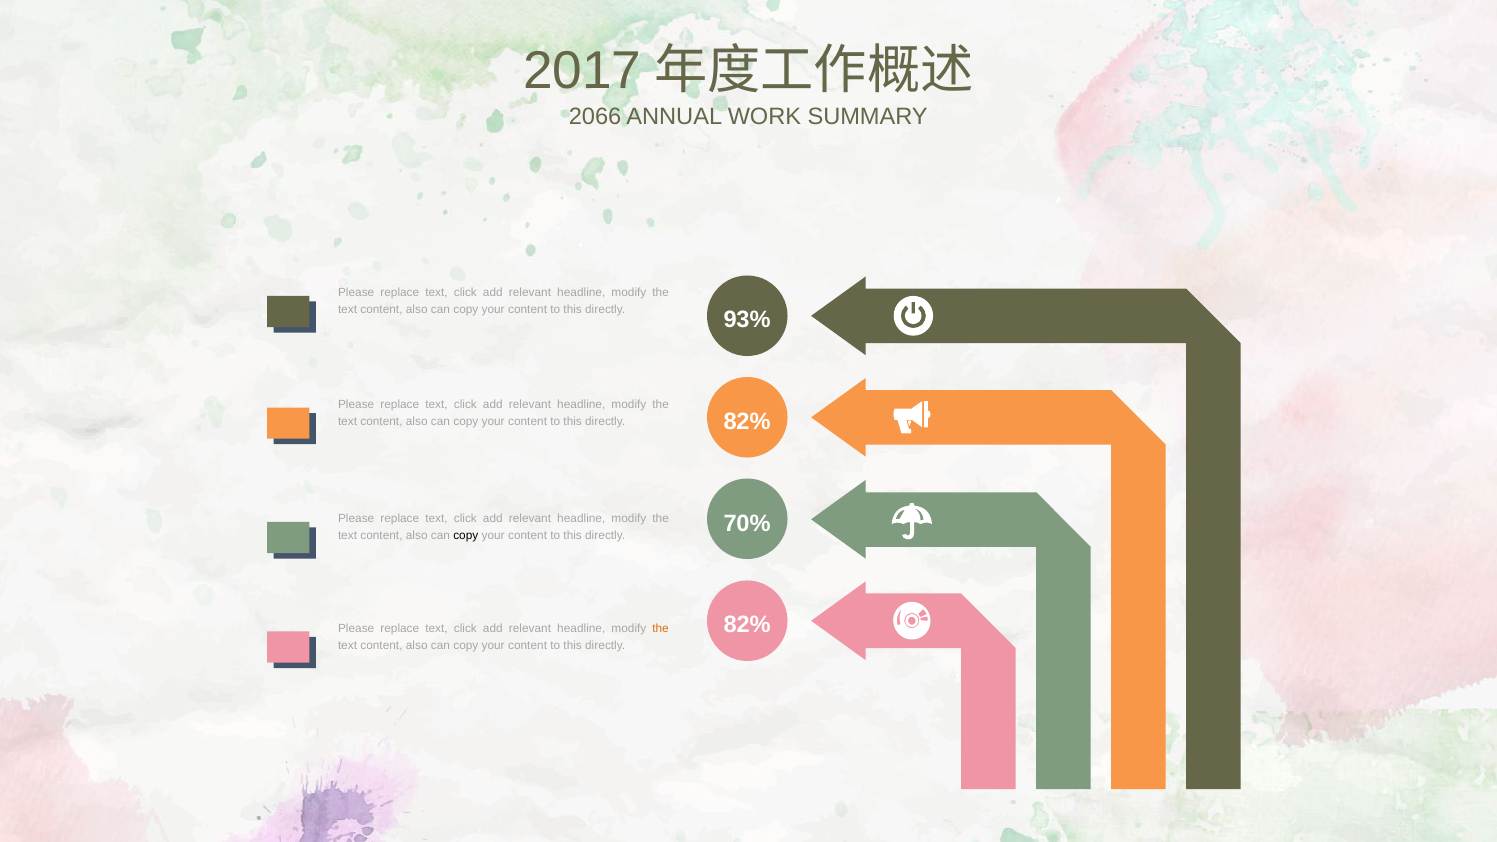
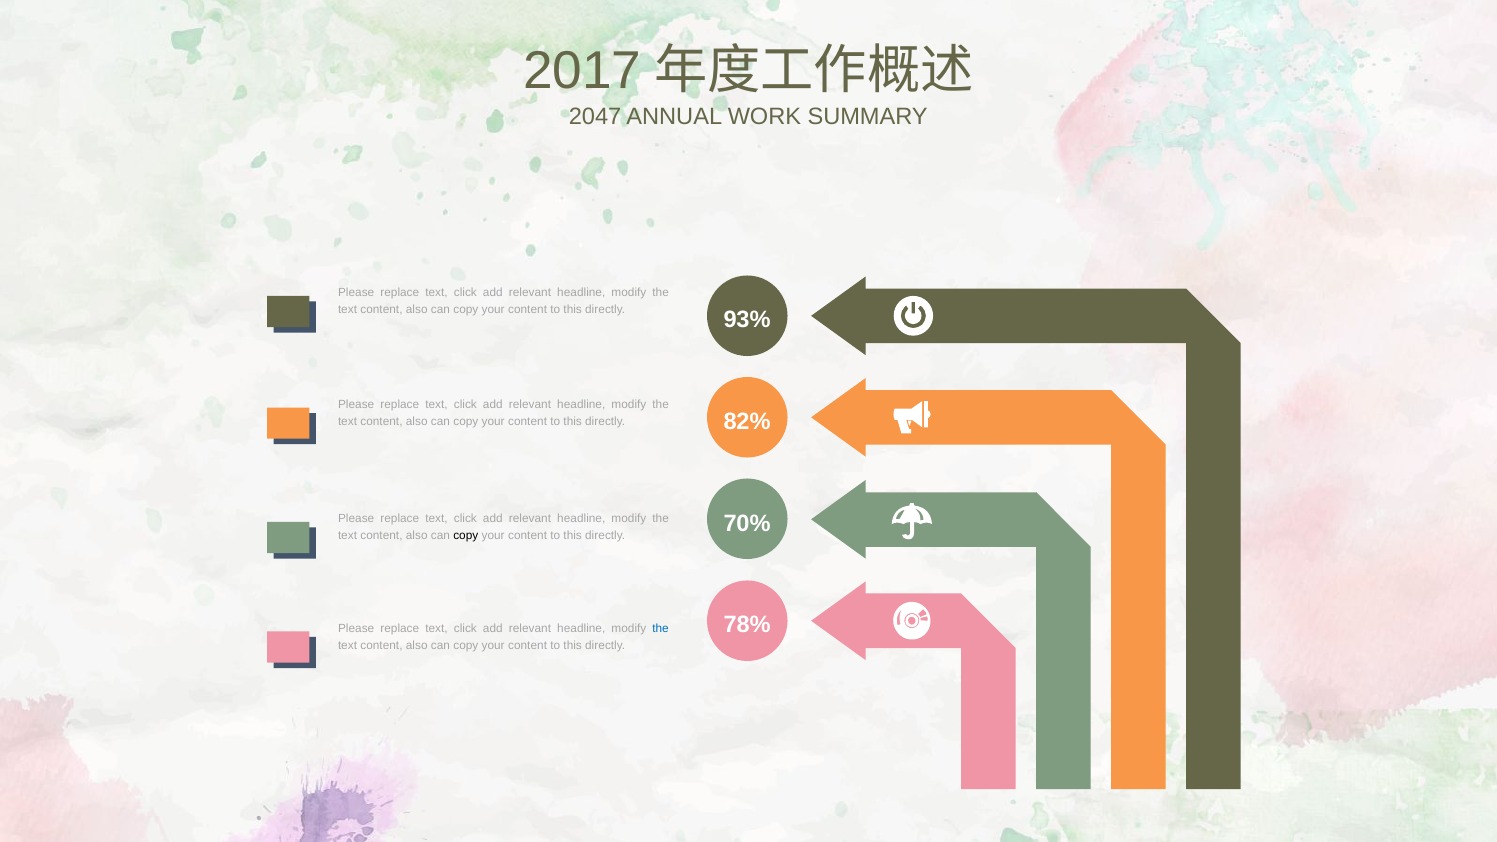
2066: 2066 -> 2047
82% at (747, 625): 82% -> 78%
the at (661, 628) colour: orange -> blue
